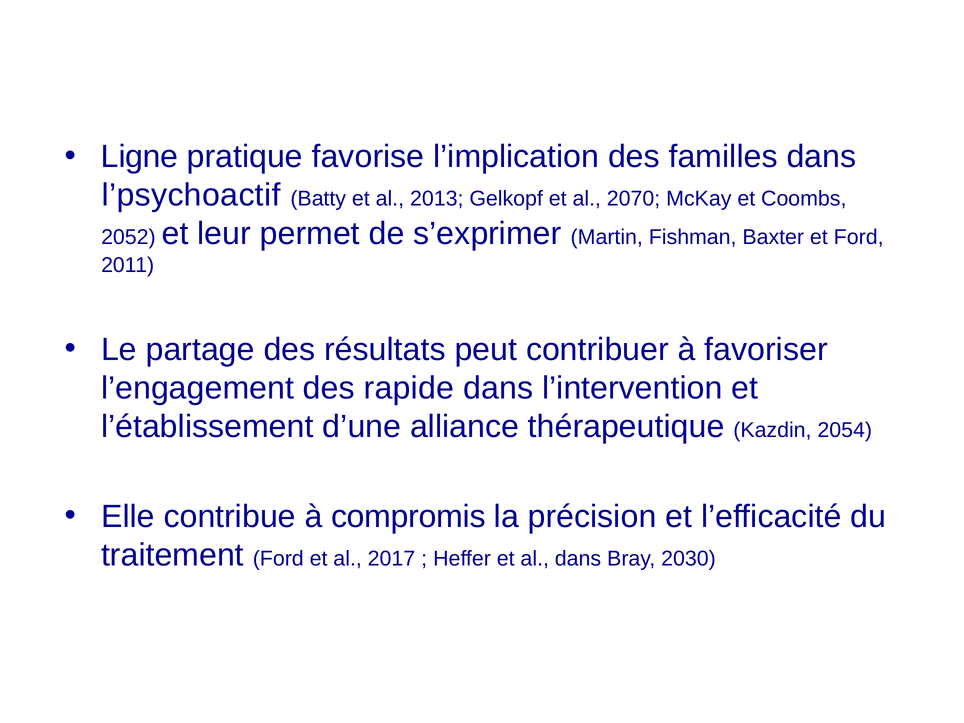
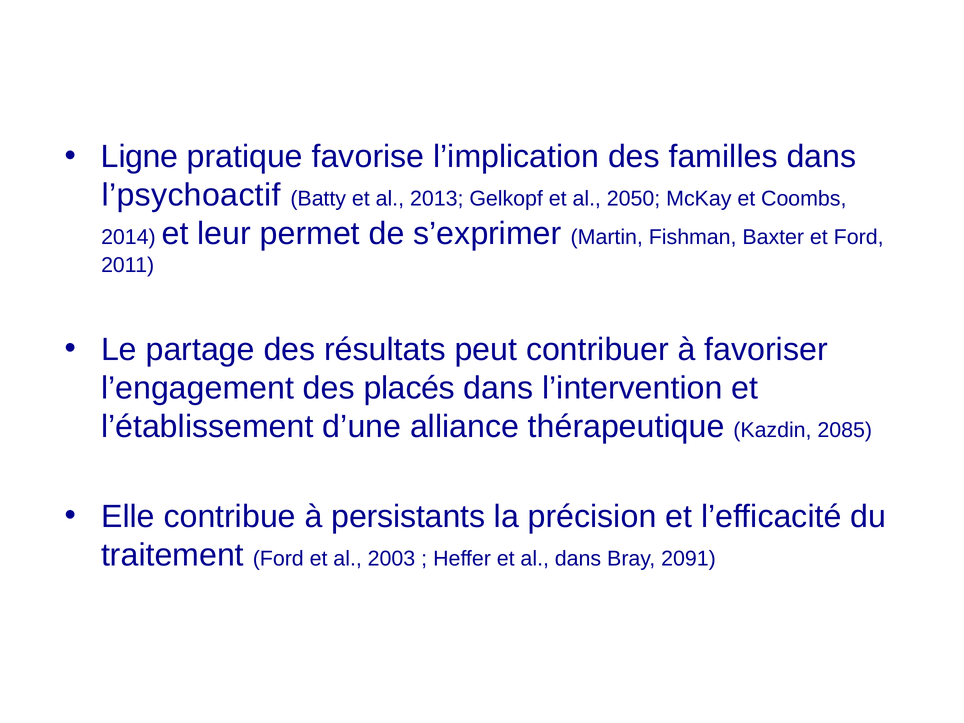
2070: 2070 -> 2050
2052: 2052 -> 2014
rapide: rapide -> placés
2054: 2054 -> 2085
compromis: compromis -> persistants
2017: 2017 -> 2003
2030: 2030 -> 2091
